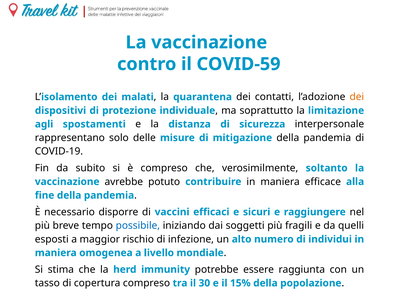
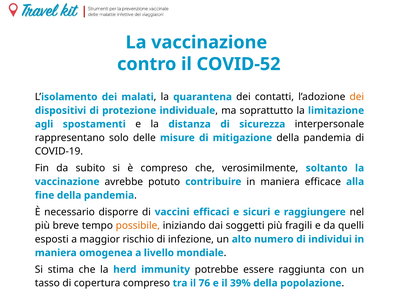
COVID-59: COVID-59 -> COVID-52
possibile colour: blue -> orange
30: 30 -> 76
15%: 15% -> 39%
